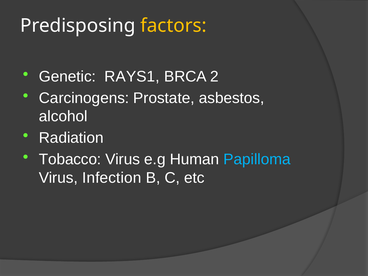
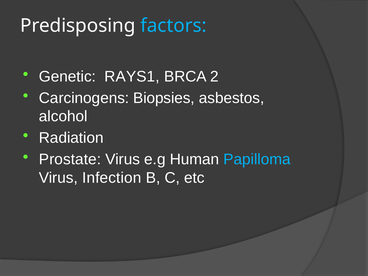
factors colour: yellow -> light blue
Prostate: Prostate -> Biopsies
Tobacco: Tobacco -> Prostate
